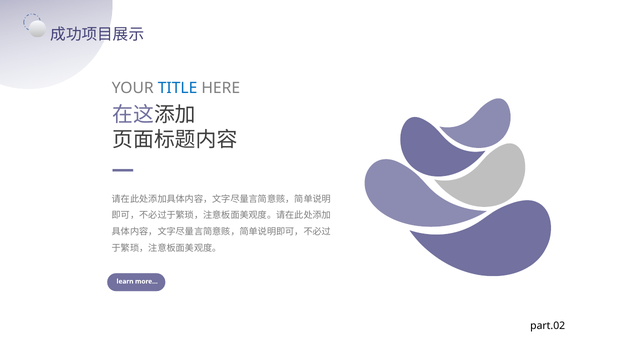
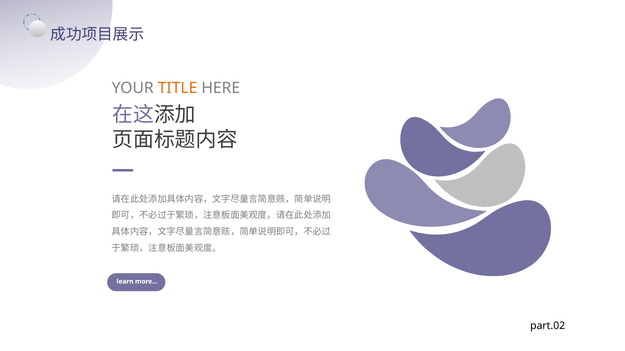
TITLE colour: blue -> orange
